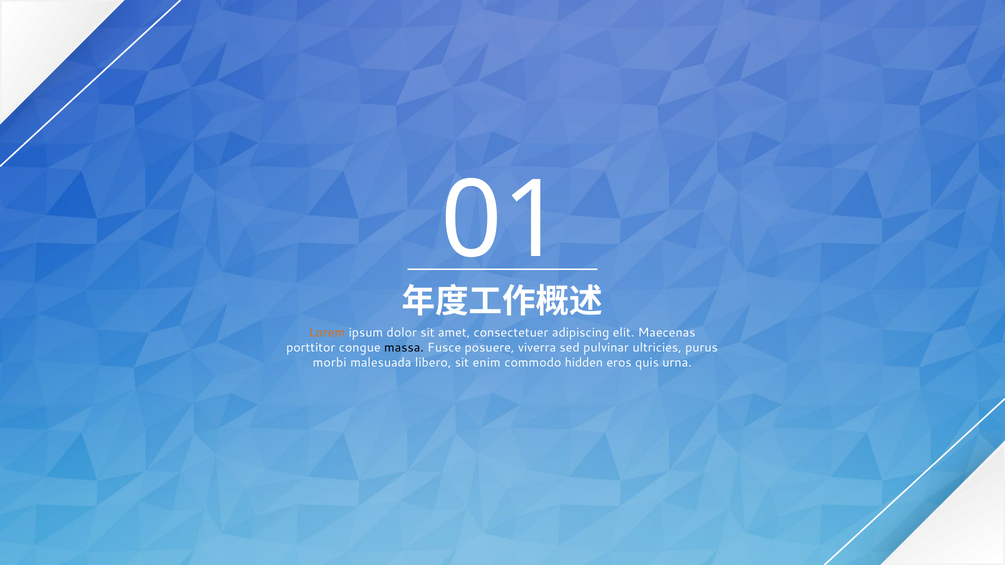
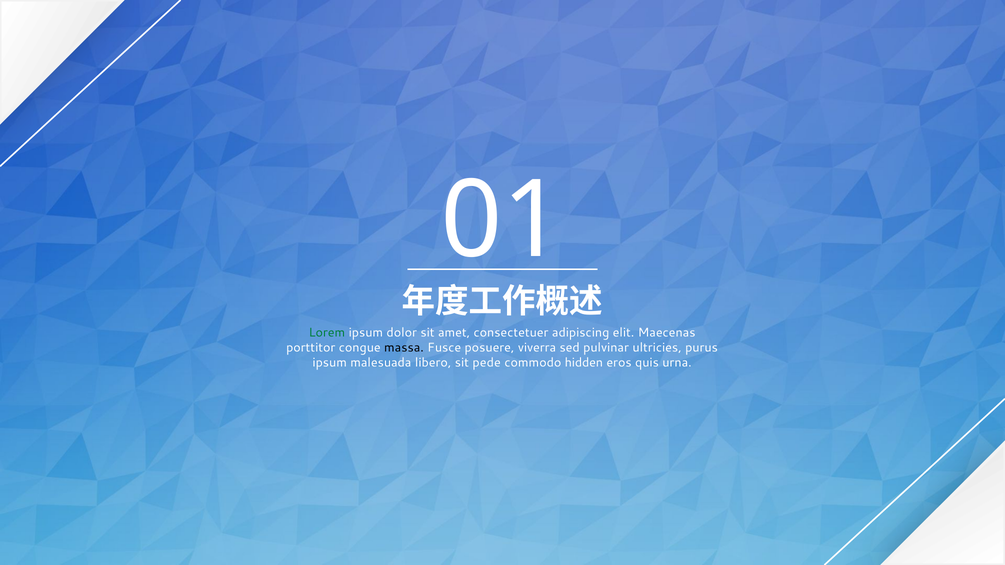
Lorem colour: orange -> green
morbi at (330, 363): morbi -> ipsum
enim: enim -> pede
